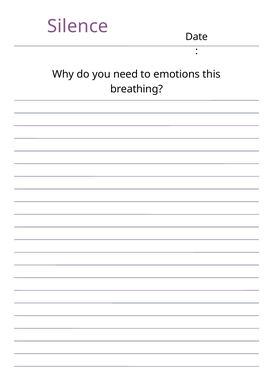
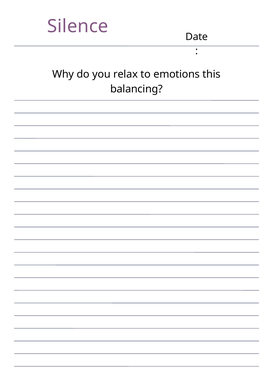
need: need -> relax
breathing: breathing -> balancing
